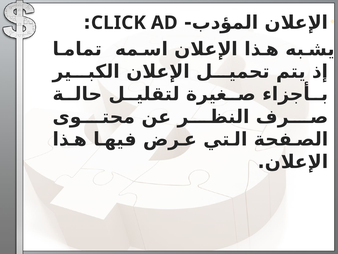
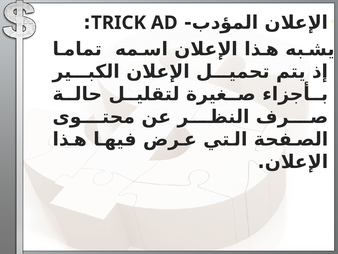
CLICK: CLICK -> TRICK
